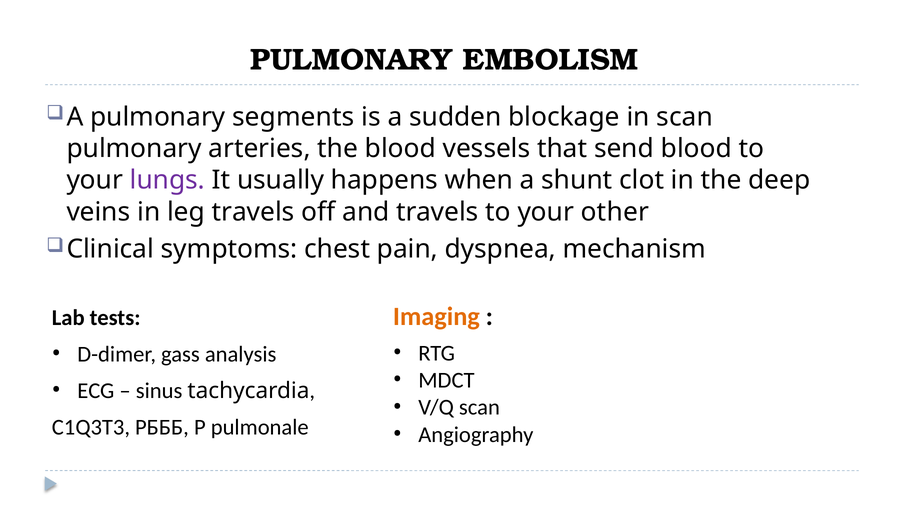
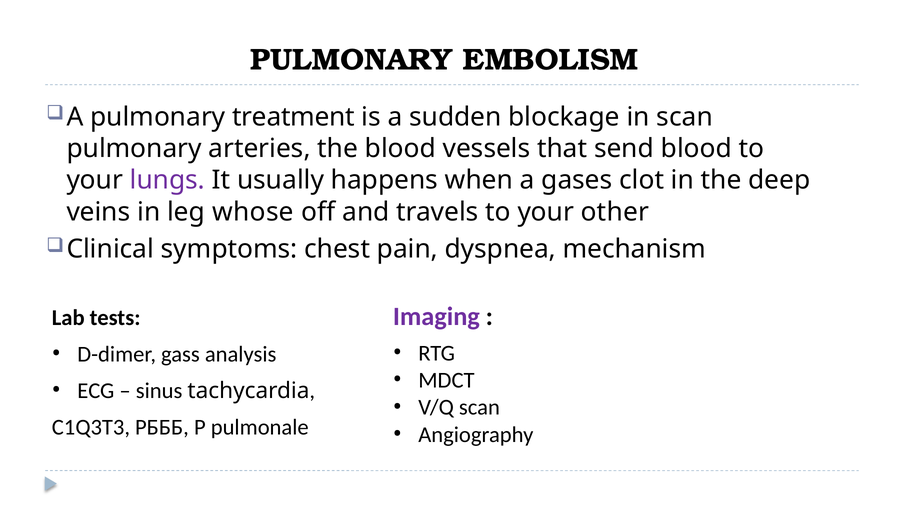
segments: segments -> treatment
shunt: shunt -> gases
leg travels: travels -> whose
Imaging colour: orange -> purple
